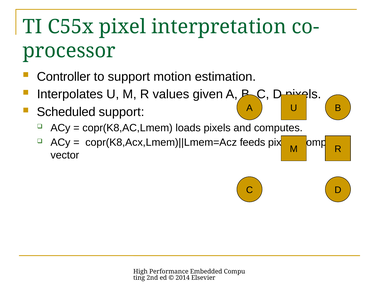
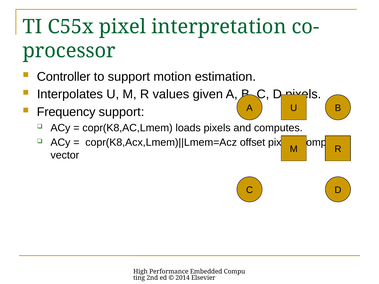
Scheduled: Scheduled -> Frequency
feeds: feeds -> offset
